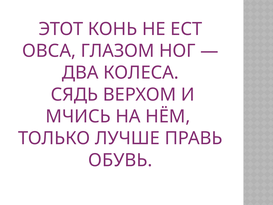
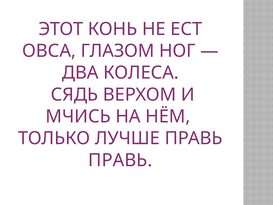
ОБУВЬ at (120, 160): ОБУВЬ -> ПРАВЬ
